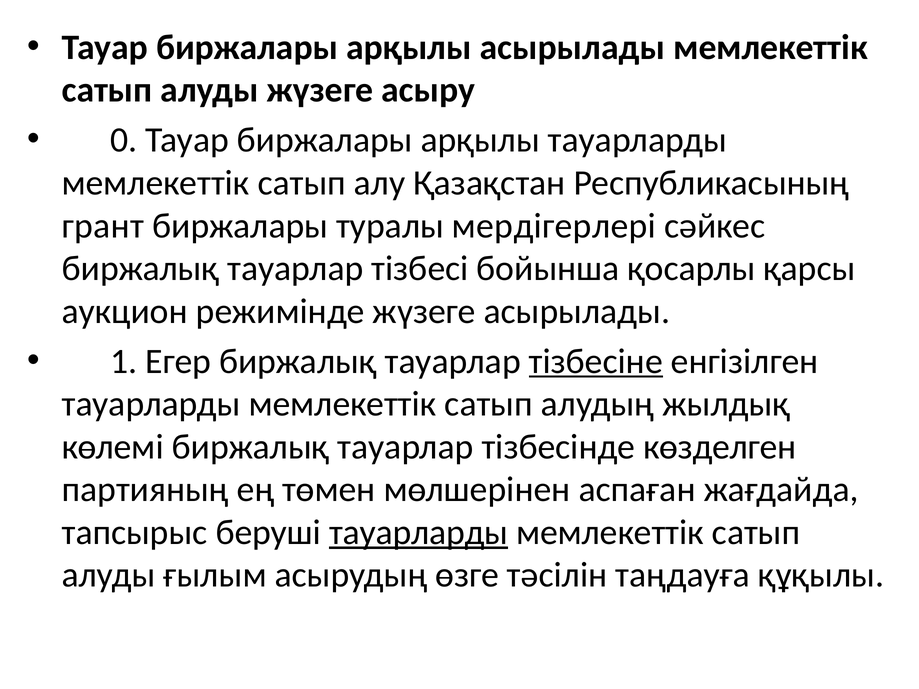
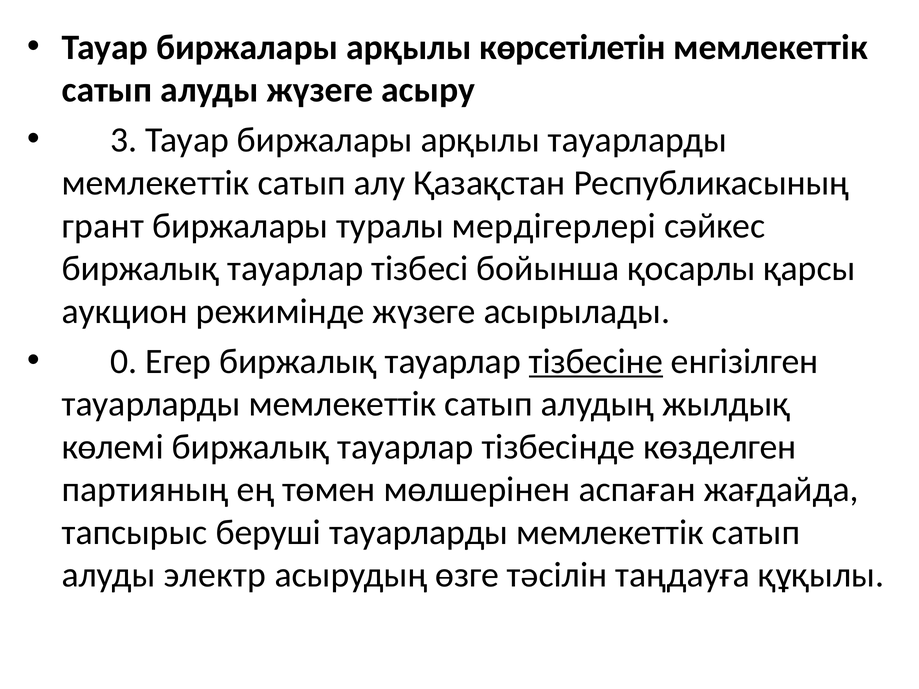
арқылы асырылады: асырылады -> көрсетілетін
0: 0 -> 3
1: 1 -> 0
тауарларды at (419, 533) underline: present -> none
ғылым: ғылым -> электр
